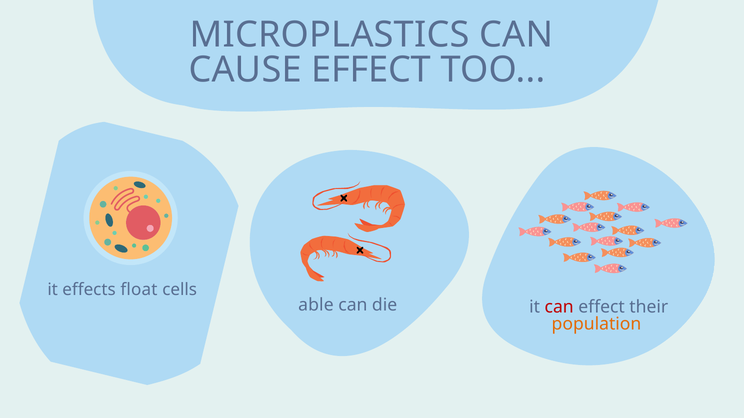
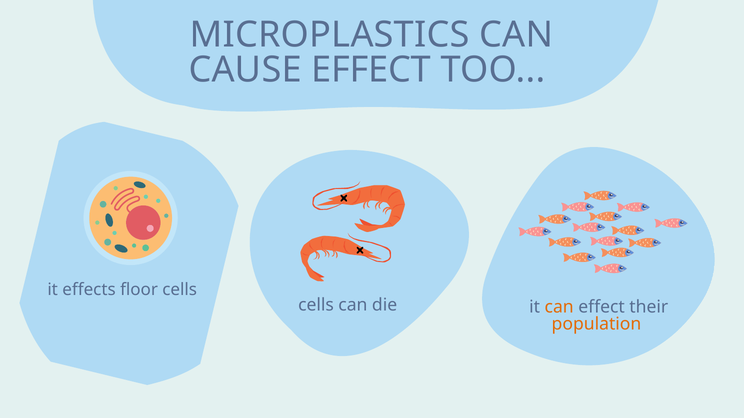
float: float -> floor
able at (316, 305): able -> cells
can at (559, 307) colour: red -> orange
